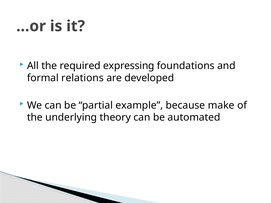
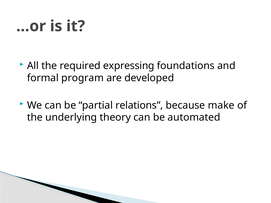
relations: relations -> program
example: example -> relations
